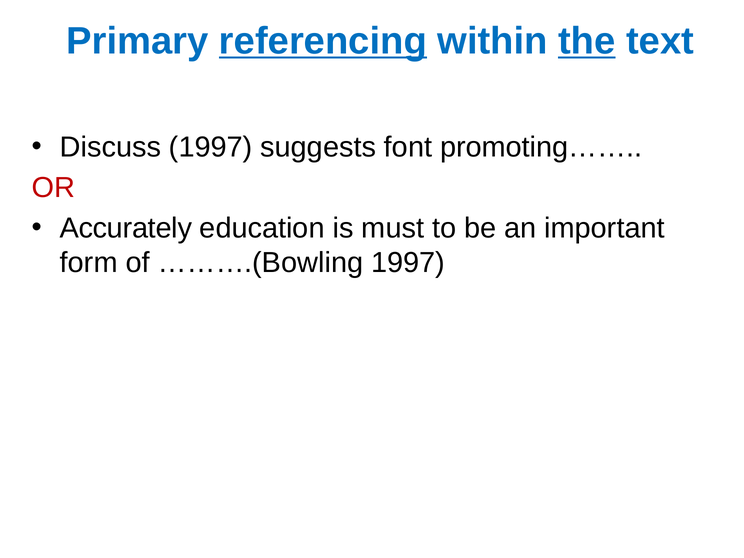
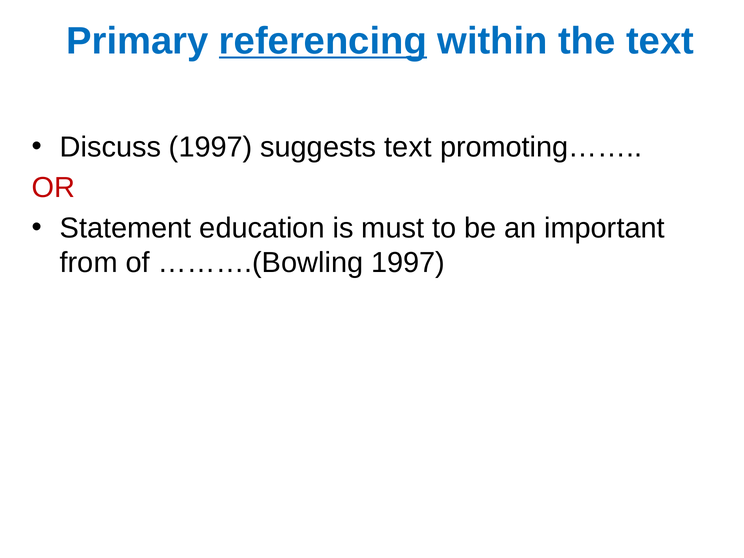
the underline: present -> none
suggests font: font -> text
Accurately: Accurately -> Statement
form: form -> from
